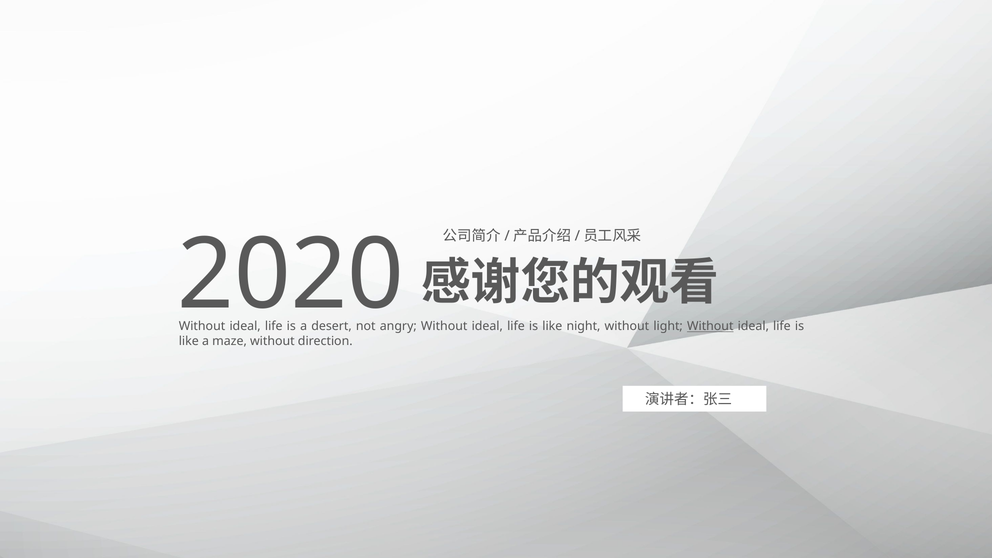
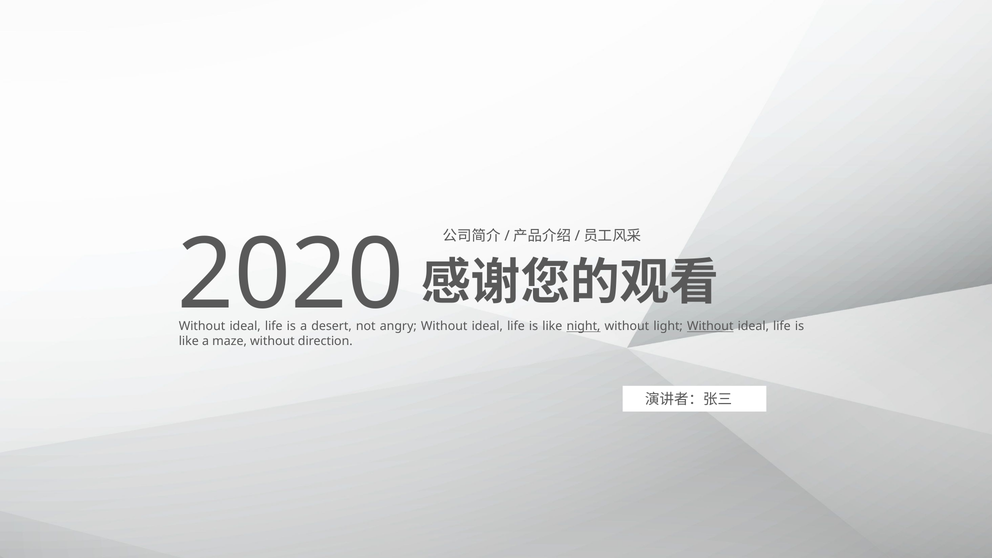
night underline: none -> present
